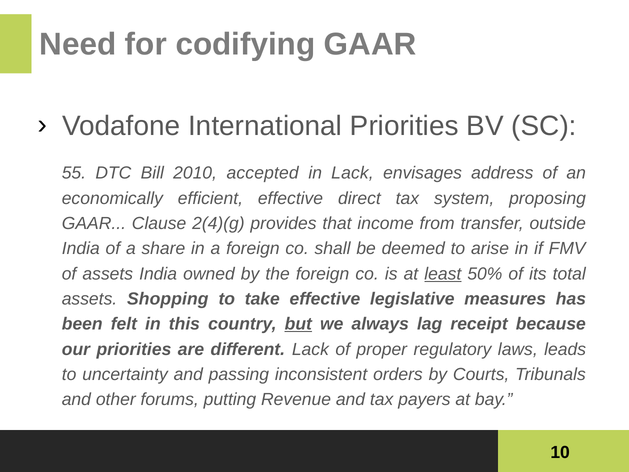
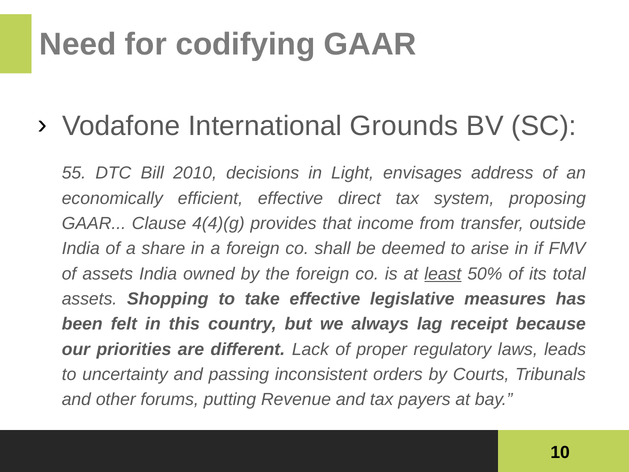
International Priorities: Priorities -> Grounds
accepted: accepted -> decisions
in Lack: Lack -> Light
2(4)(g: 2(4)(g -> 4(4)(g
but underline: present -> none
